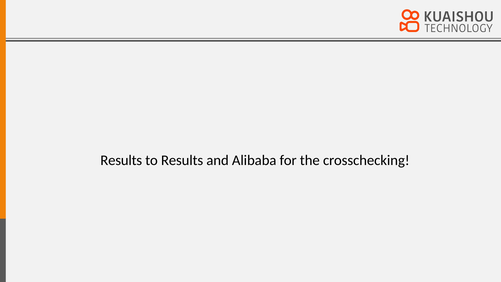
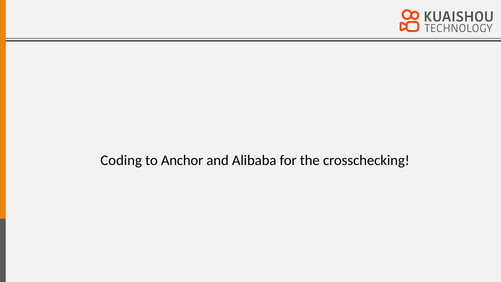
Results at (121, 160): Results -> Coding
to Results: Results -> Anchor
